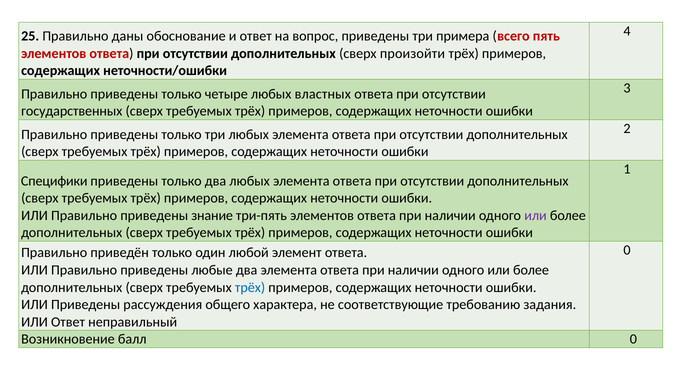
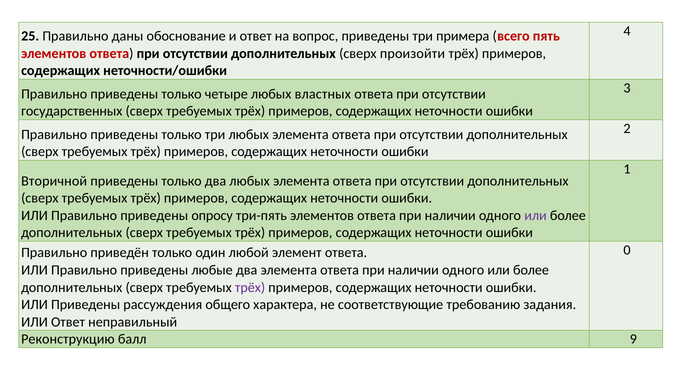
Специфики: Специфики -> Вторичной
знание: знание -> опросу
трёх at (250, 287) colour: blue -> purple
Возникновение: Возникновение -> Реконструкцию
балл 0: 0 -> 9
